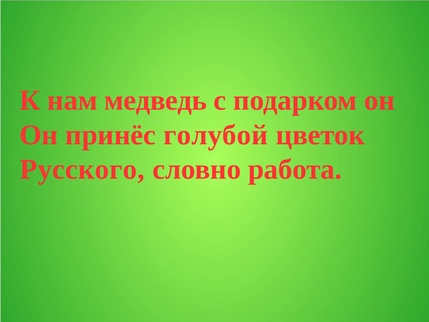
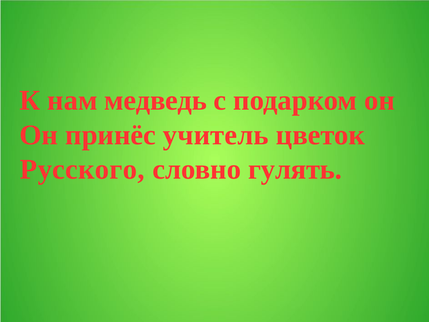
голубой: голубой -> учитель
работа: работа -> гулять
